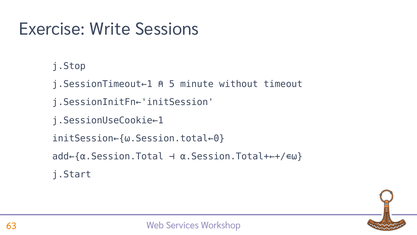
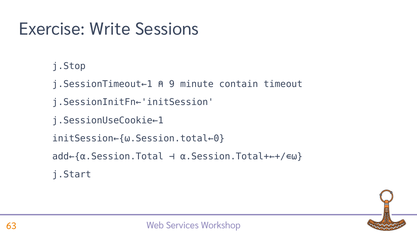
5: 5 -> 9
without: without -> contain
